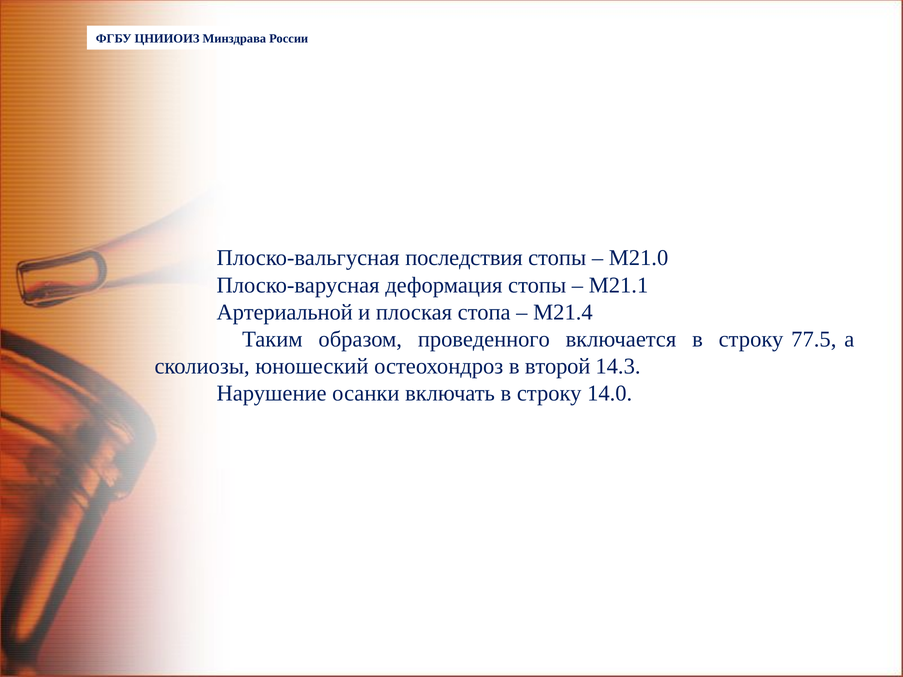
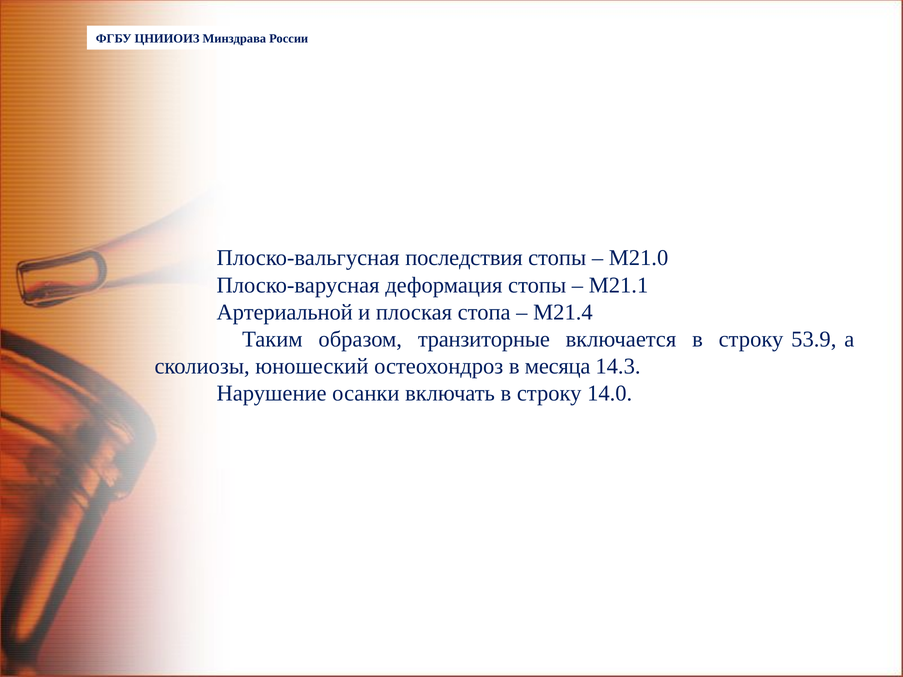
проведенного: проведенного -> транзиторные
77.5: 77.5 -> 53.9
второй: второй -> месяца
